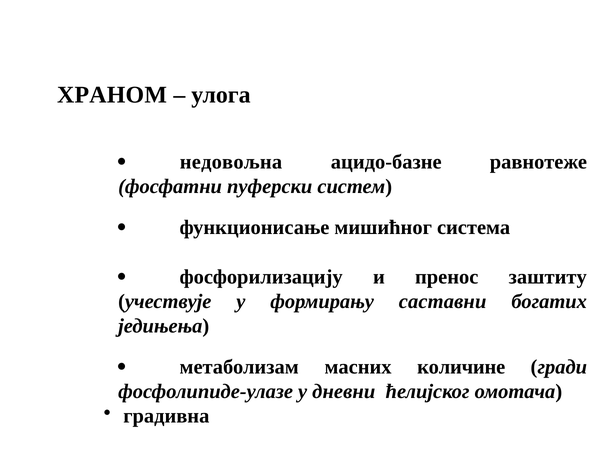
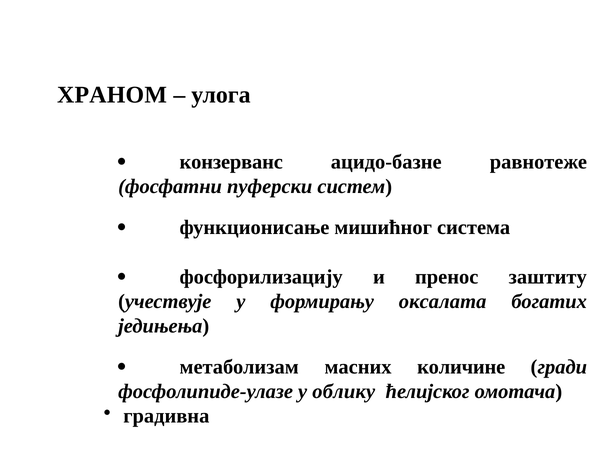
недовољна: недовољна -> конзерванс
саставни: саставни -> оксалата
дневни: дневни -> облику
